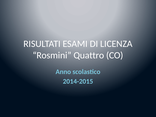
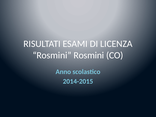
Rosmini Quattro: Quattro -> Rosmini
